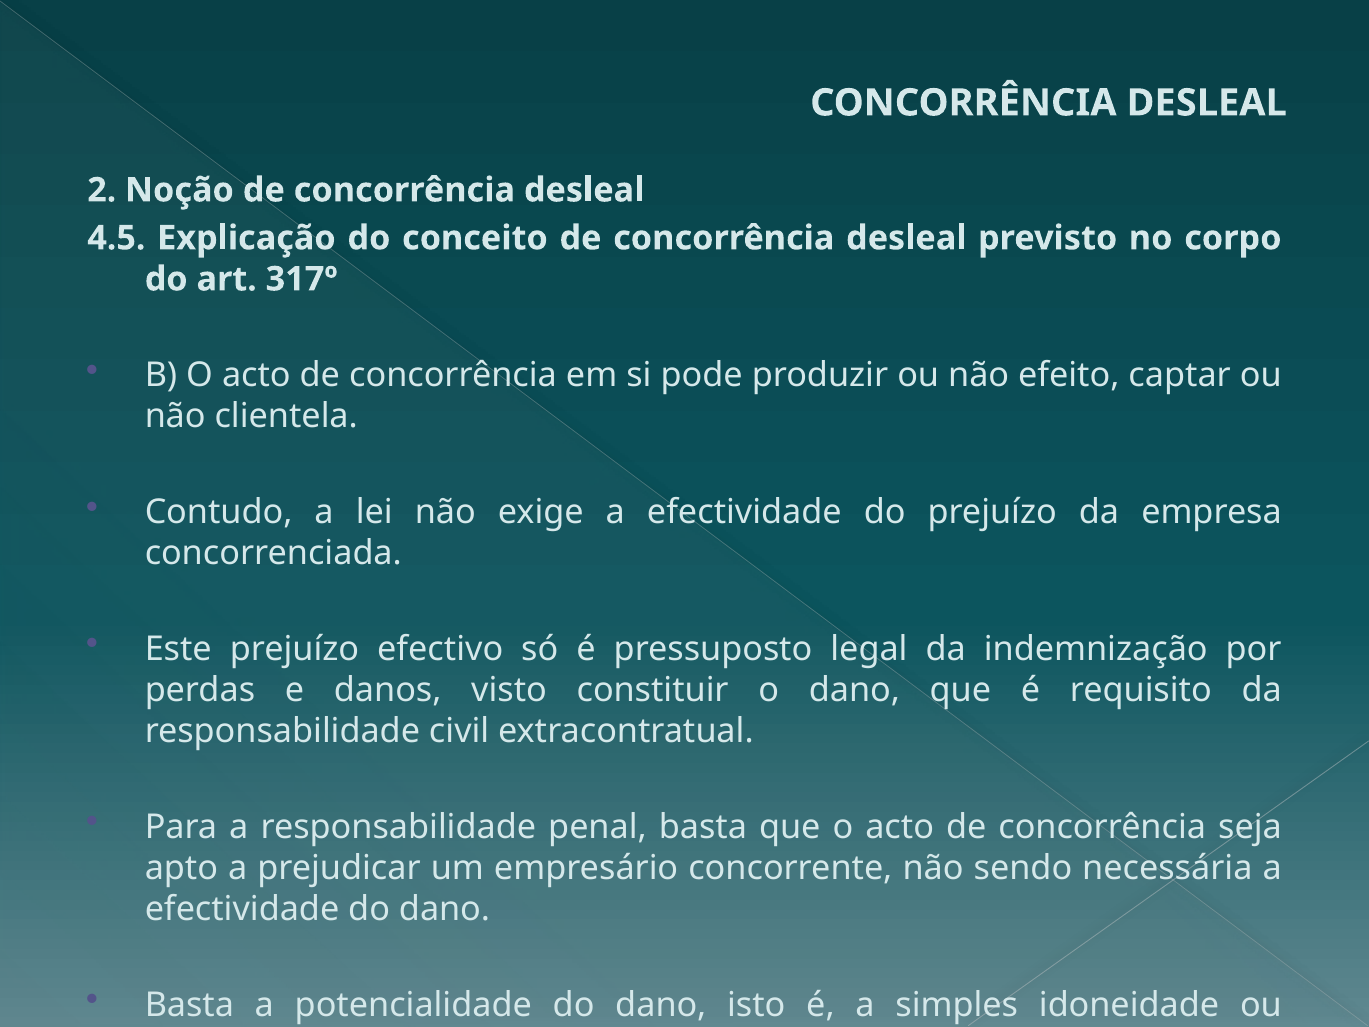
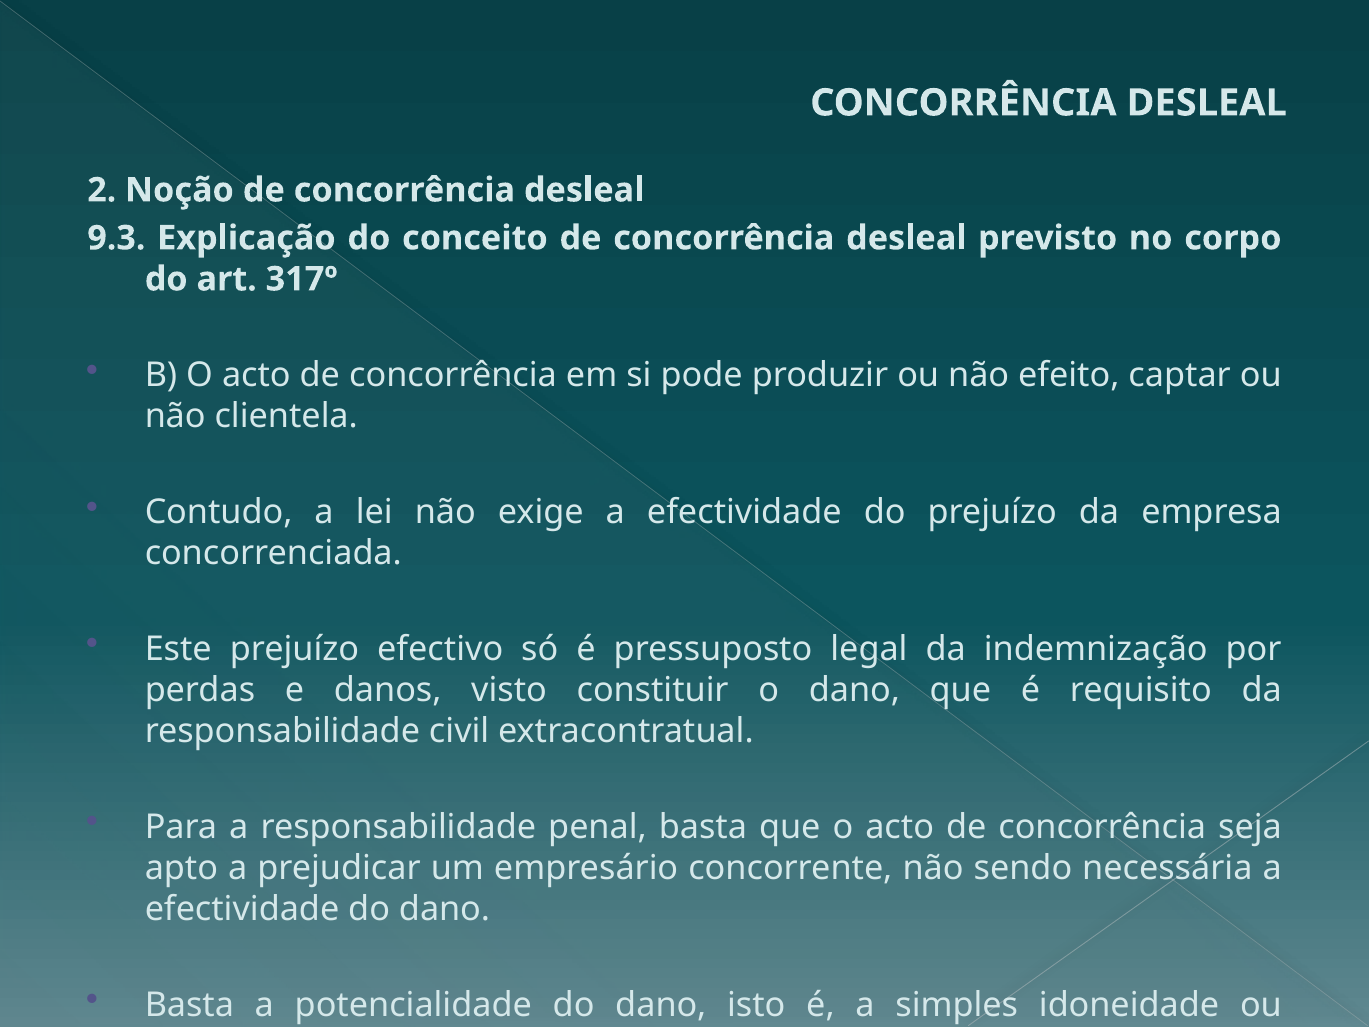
4.5: 4.5 -> 9.3
